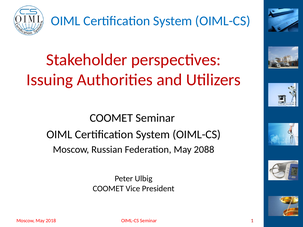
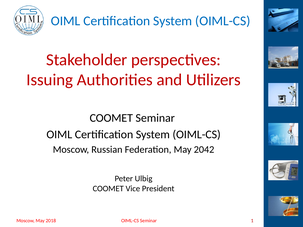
2088: 2088 -> 2042
